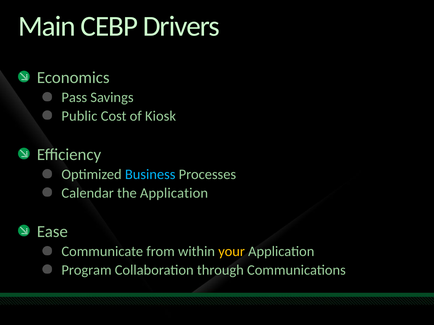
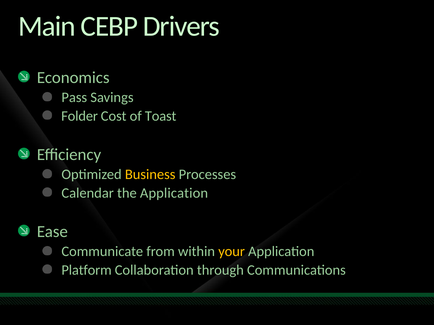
Public: Public -> Folder
Kiosk: Kiosk -> Toast
Business colour: light blue -> yellow
Program: Program -> Platform
